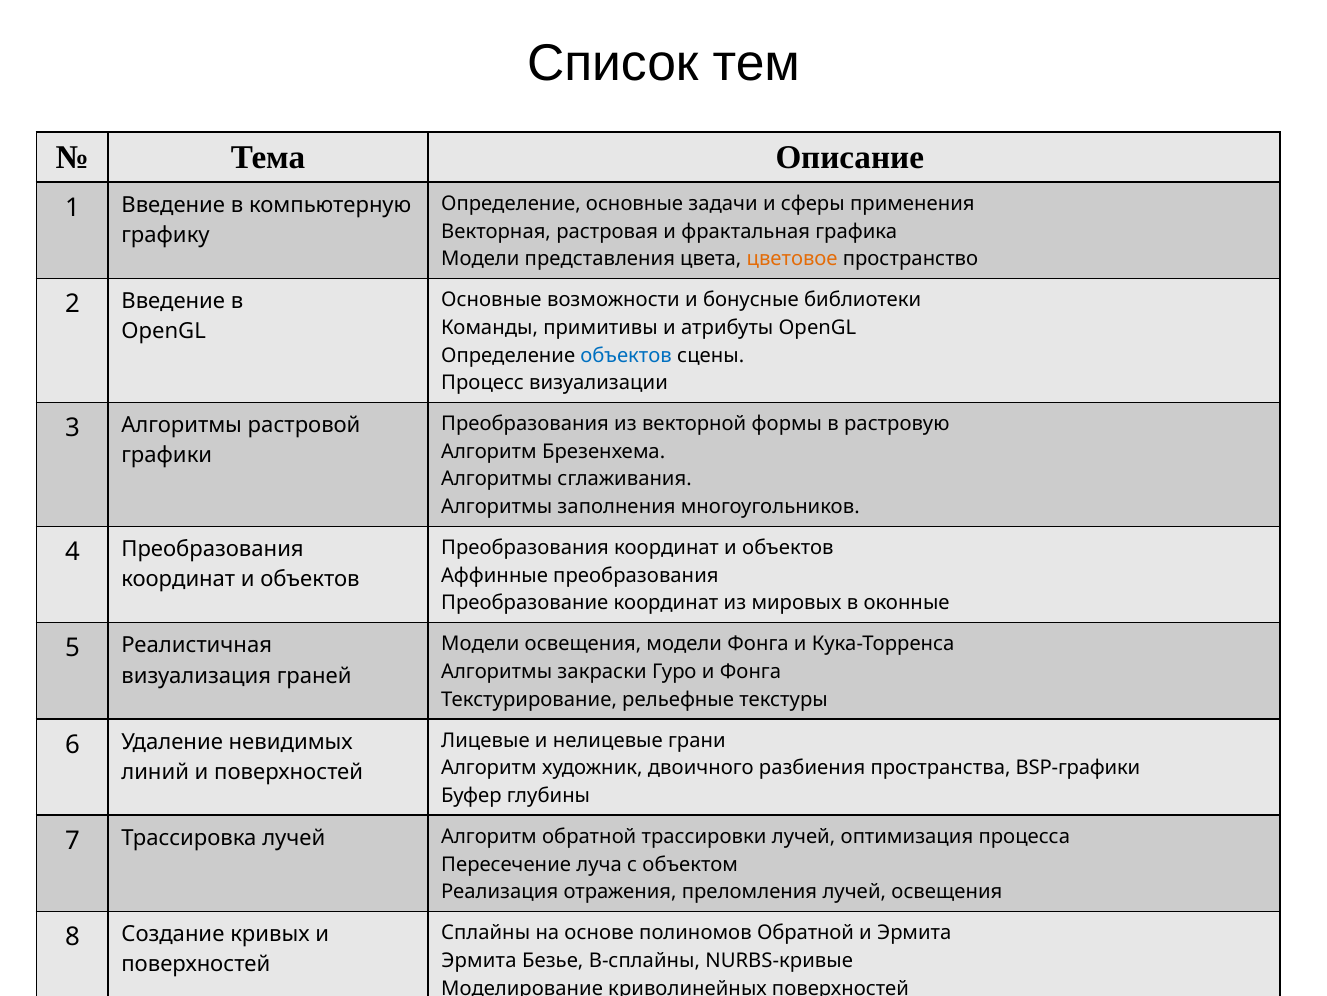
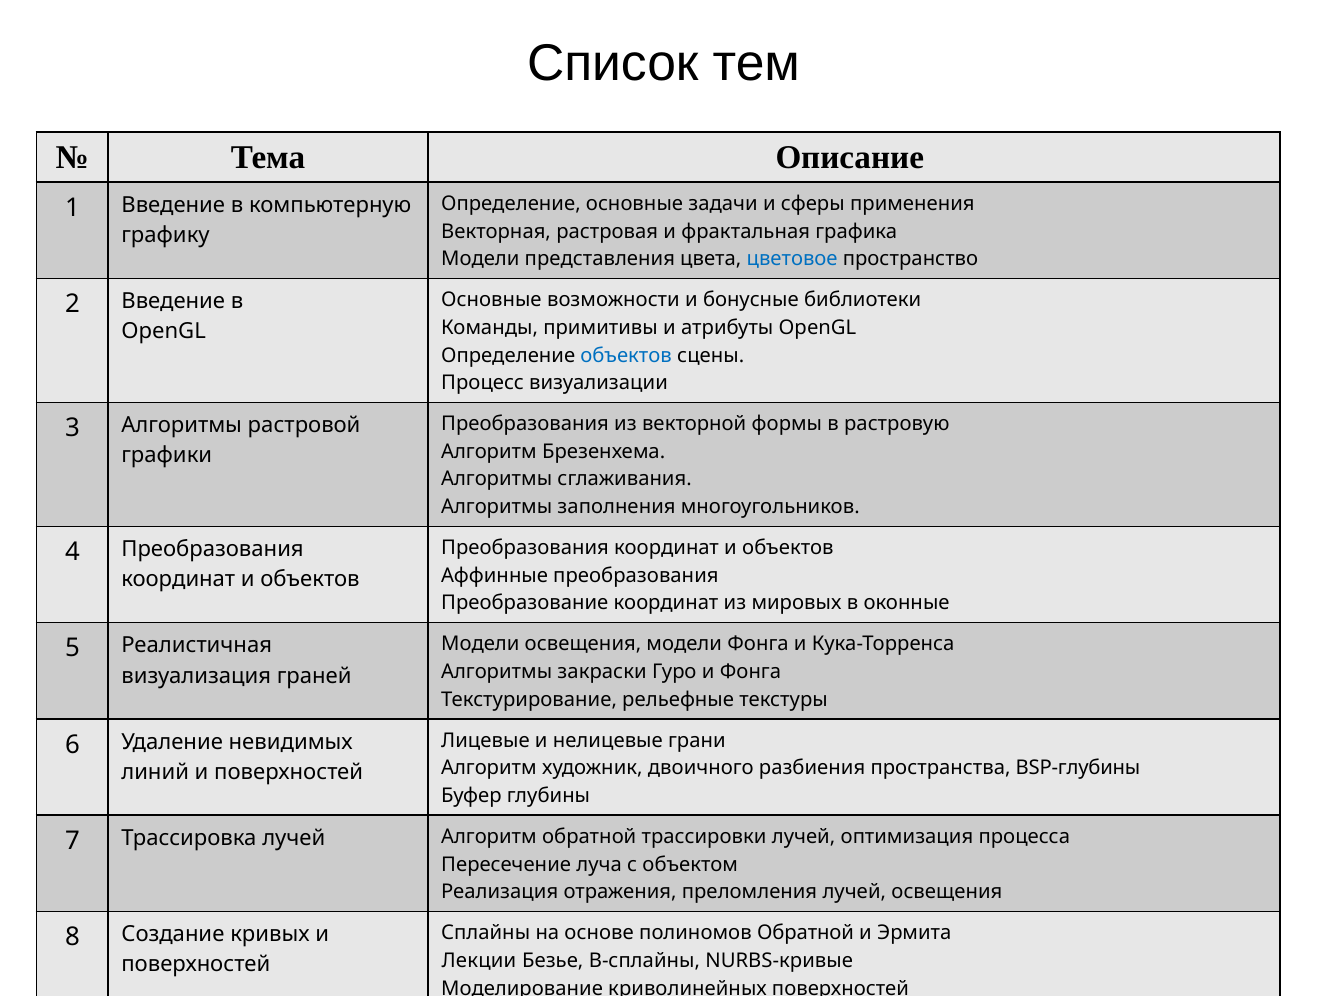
цветовое colour: orange -> blue
BSP-графики: BSP-графики -> BSP-глубины
Эрмита at (479, 960): Эрмита -> Лекции
